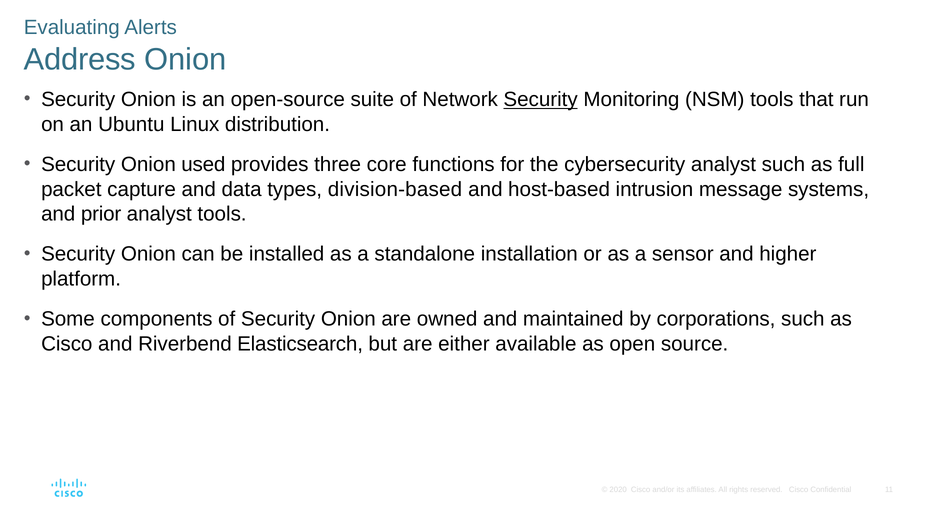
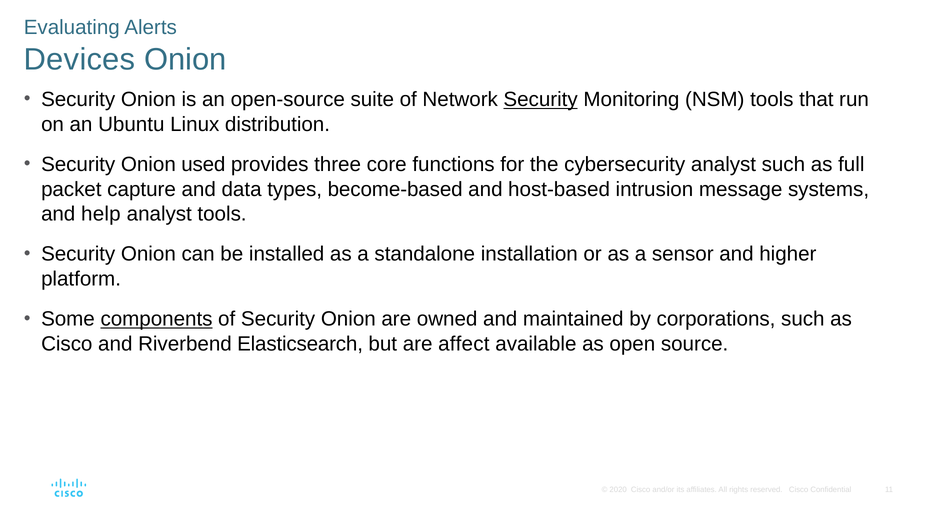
Address: Address -> Devices
division-based: division-based -> become-based
prior: prior -> help
components underline: none -> present
either: either -> affect
